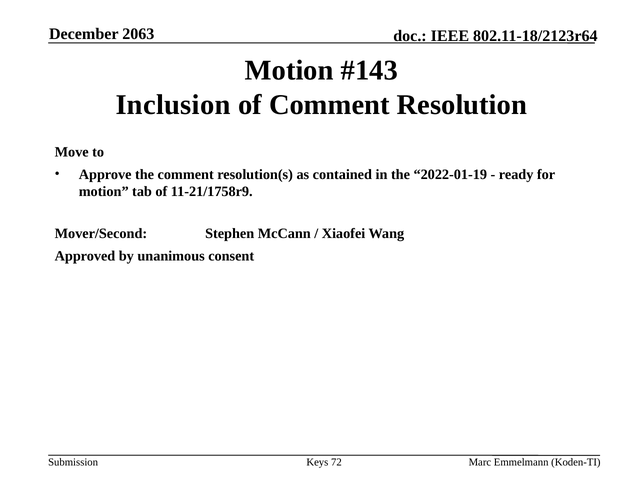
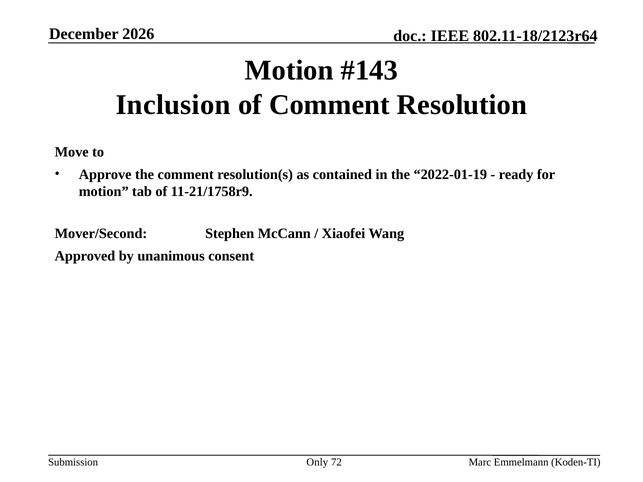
2063: 2063 -> 2026
Keys: Keys -> Only
